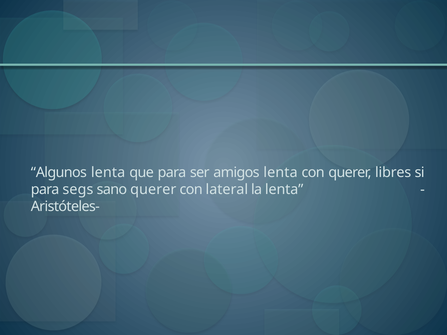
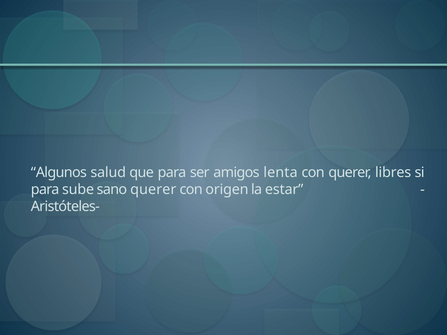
Algunos lenta: lenta -> salud
segs: segs -> sube
lateral: lateral -> origen
la lenta: lenta -> estar
